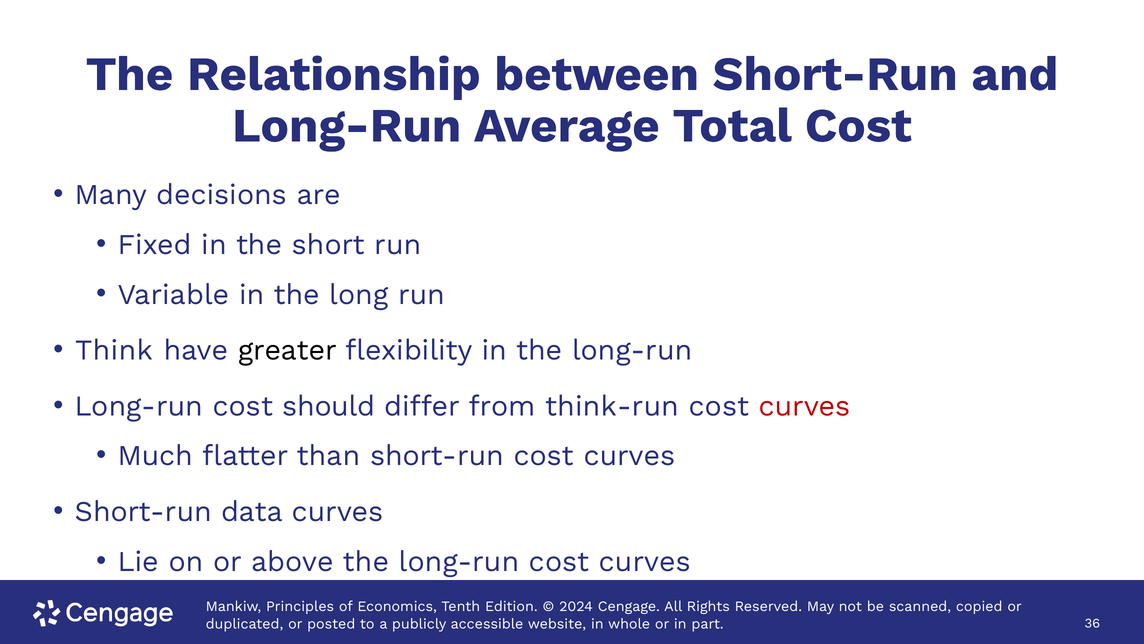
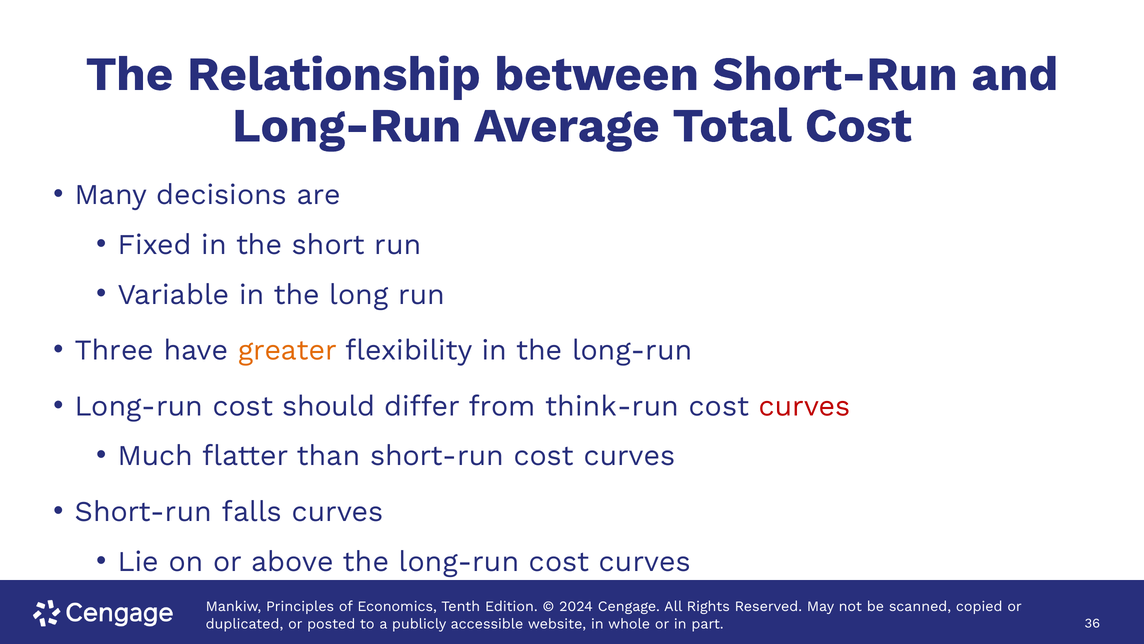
Think: Think -> Three
greater colour: black -> orange
data: data -> falls
